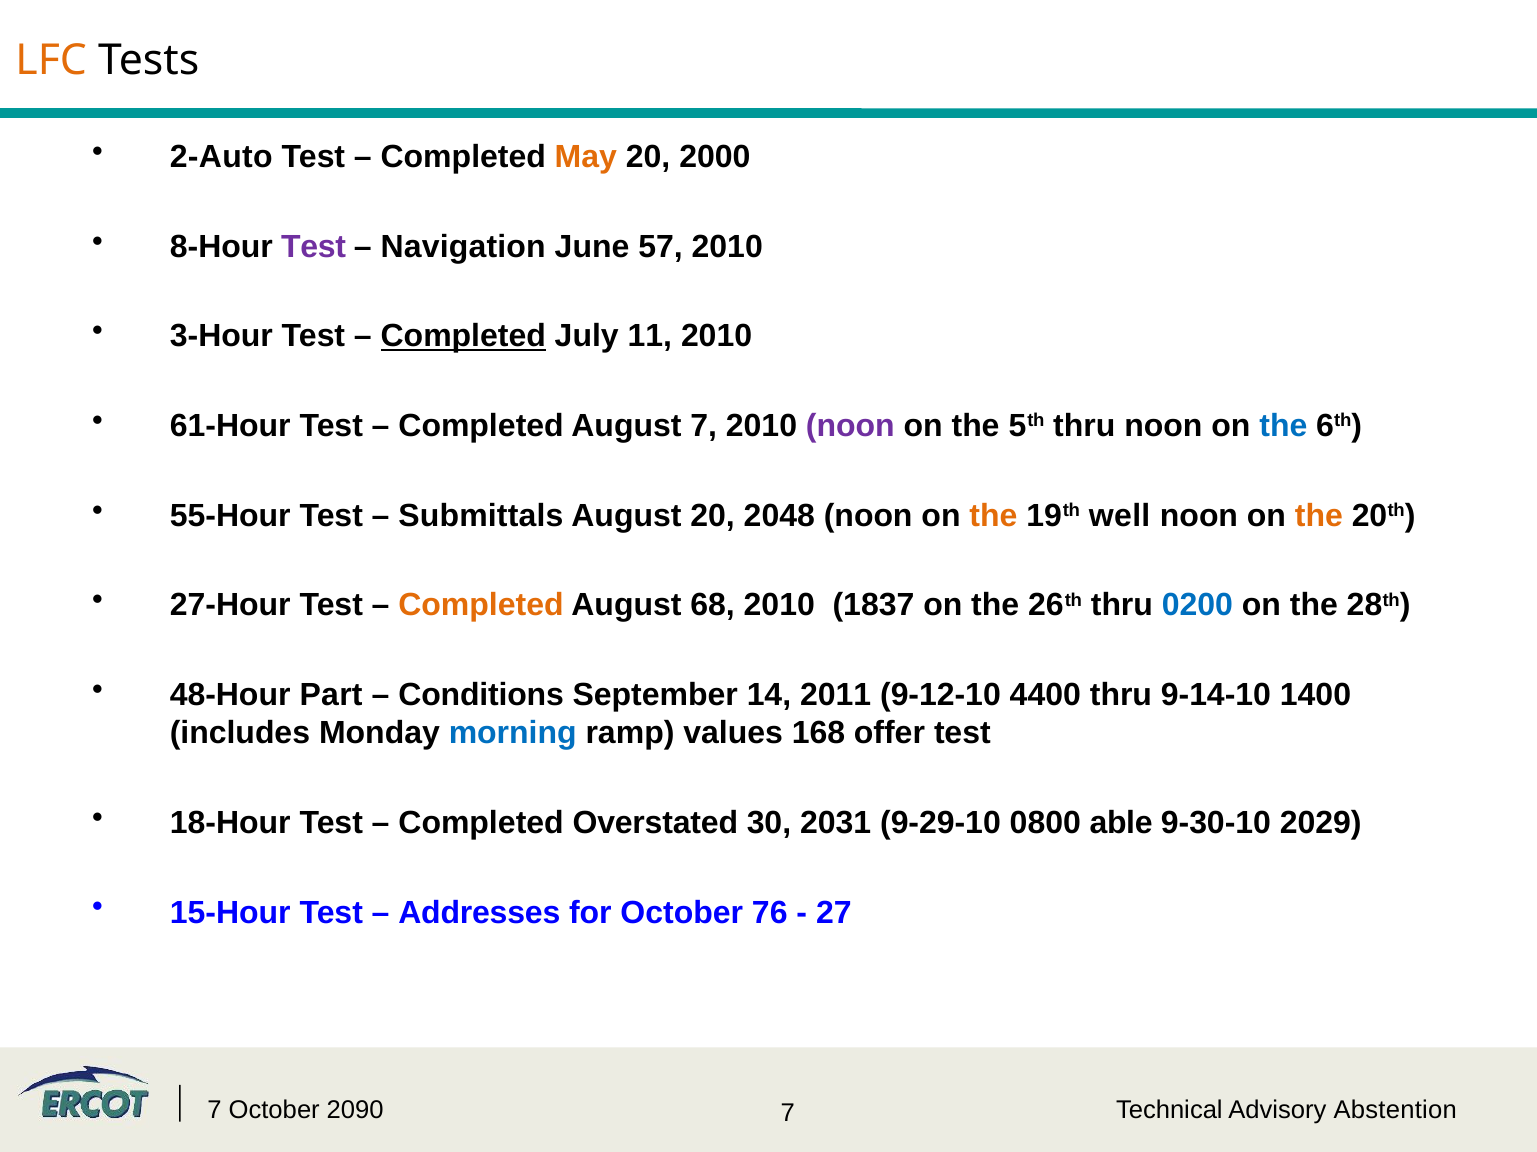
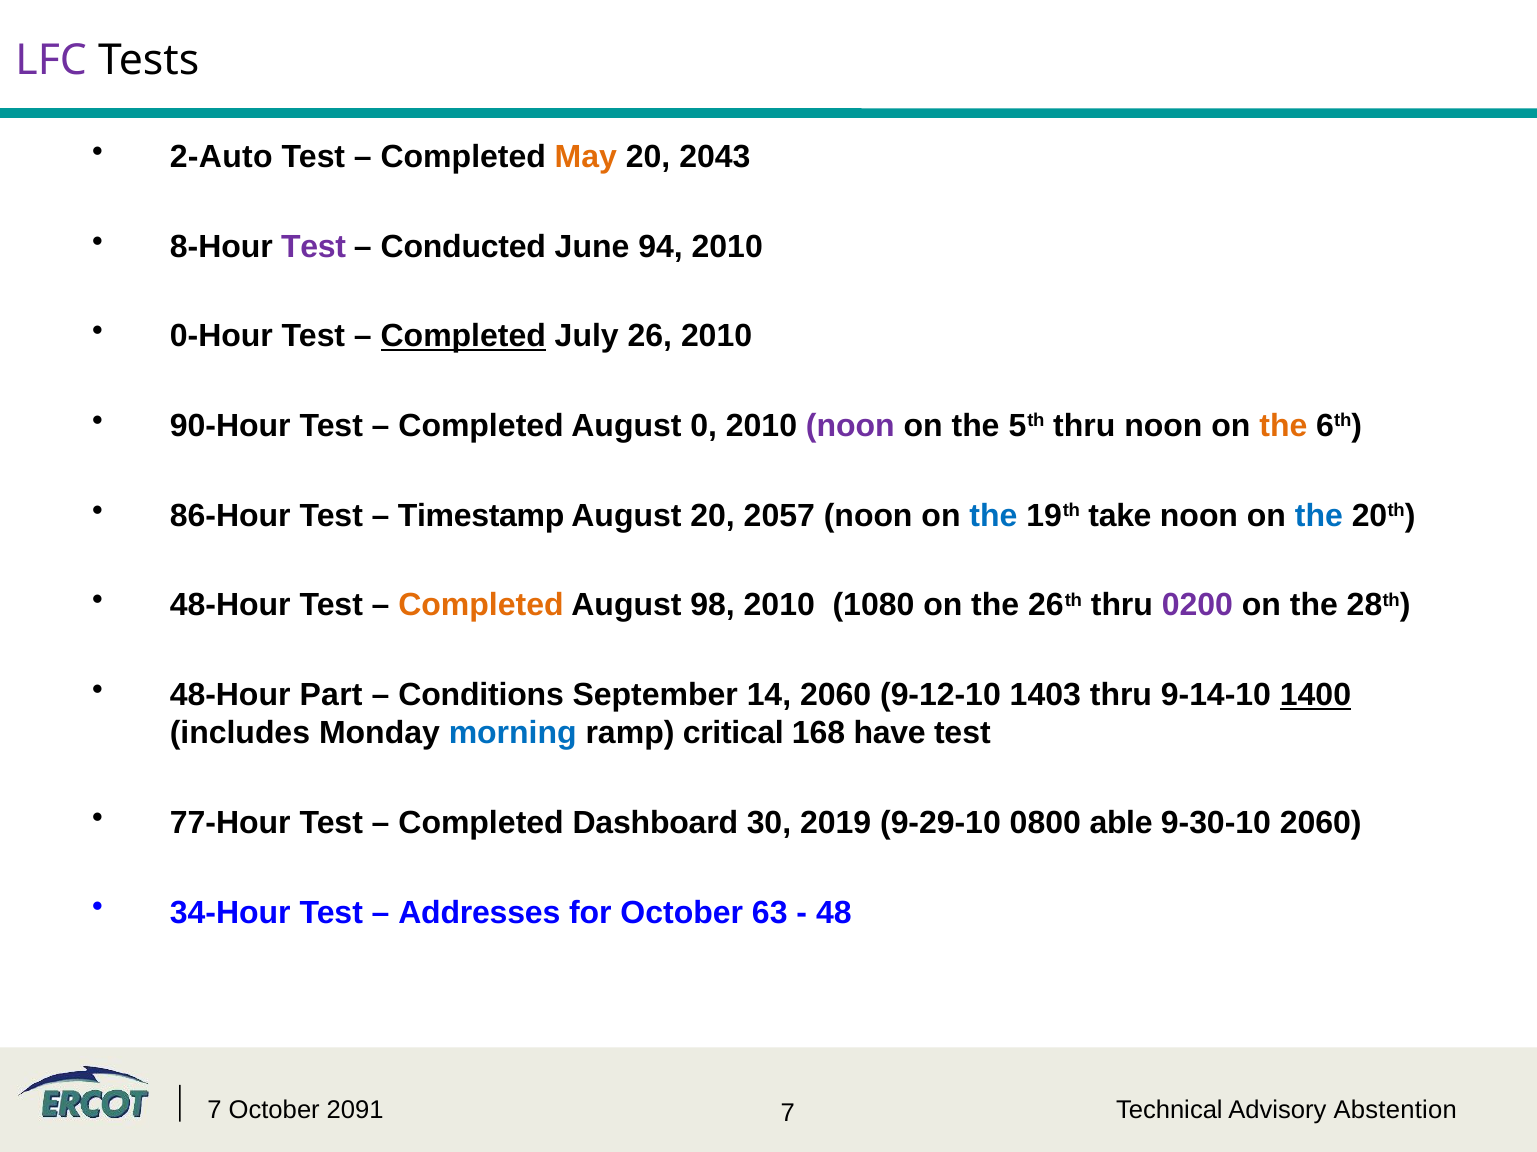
LFC colour: orange -> purple
2000: 2000 -> 2043
Navigation: Navigation -> Conducted
57: 57 -> 94
3-Hour: 3-Hour -> 0-Hour
11: 11 -> 26
61-Hour: 61-Hour -> 90-Hour
August 7: 7 -> 0
the at (1283, 426) colour: blue -> orange
55-Hour: 55-Hour -> 86-Hour
Submittals: Submittals -> Timestamp
2048: 2048 -> 2057
the at (993, 516) colour: orange -> blue
well: well -> take
the at (1319, 516) colour: orange -> blue
27-Hour at (230, 606): 27-Hour -> 48-Hour
68: 68 -> 98
1837: 1837 -> 1080
0200 colour: blue -> purple
14 2011: 2011 -> 2060
4400: 4400 -> 1403
1400 underline: none -> present
values: values -> critical
offer: offer -> have
18-Hour: 18-Hour -> 77-Hour
Overstated: Overstated -> Dashboard
2031: 2031 -> 2019
9-30-10 2029: 2029 -> 2060
15-Hour: 15-Hour -> 34-Hour
76: 76 -> 63
27: 27 -> 48
2090: 2090 -> 2091
